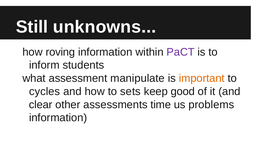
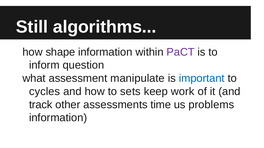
unknowns: unknowns -> algorithms
roving: roving -> shape
students: students -> question
important colour: orange -> blue
good: good -> work
clear: clear -> track
